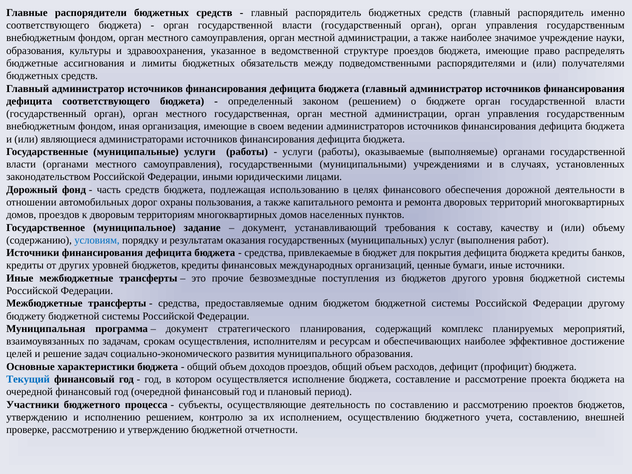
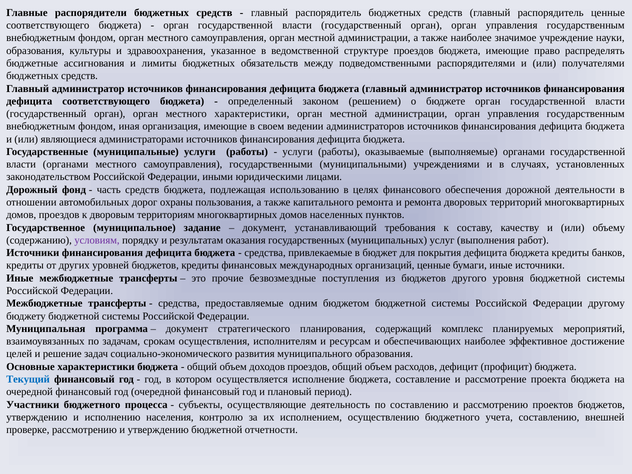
распорядитель именно: именно -> ценные
местного государственная: государственная -> характеристики
условиям colour: blue -> purple
исполнению решением: решением -> населения
